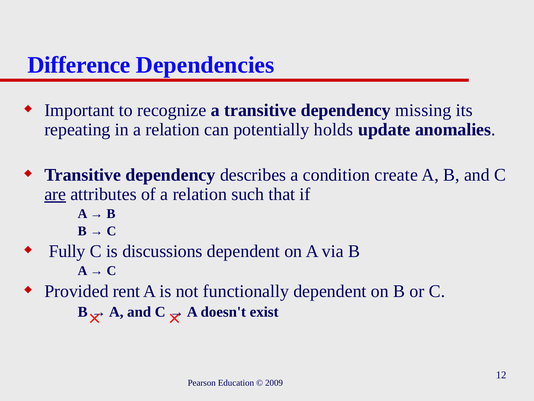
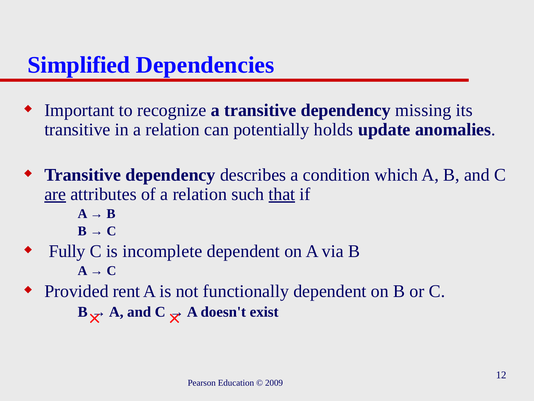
Difference: Difference -> Simplified
repeating at (77, 129): repeating -> transitive
create: create -> which
that underline: none -> present
discussions: discussions -> incomplete
